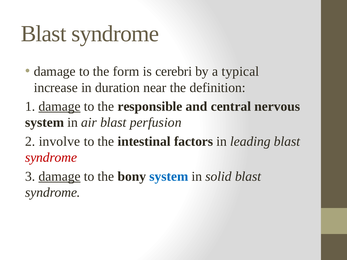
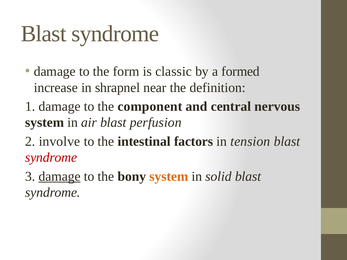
cerebri: cerebri -> classic
typical: typical -> formed
duration: duration -> shrapnel
damage at (60, 107) underline: present -> none
responsible: responsible -> component
leading: leading -> tension
system at (169, 177) colour: blue -> orange
